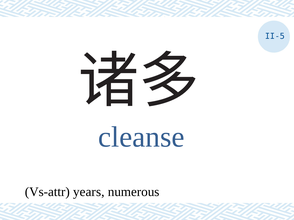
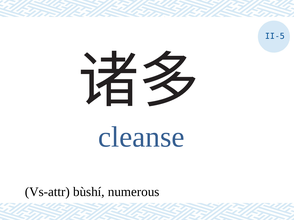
years: years -> bùshí
